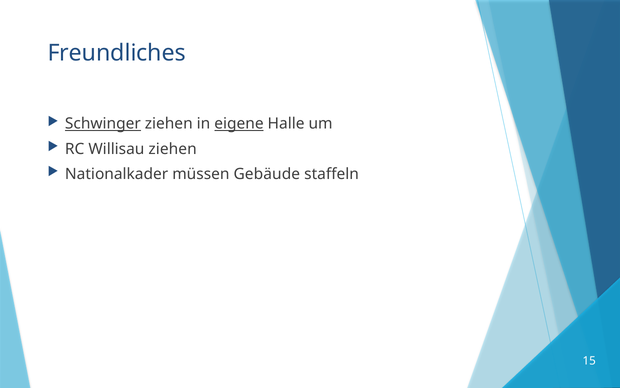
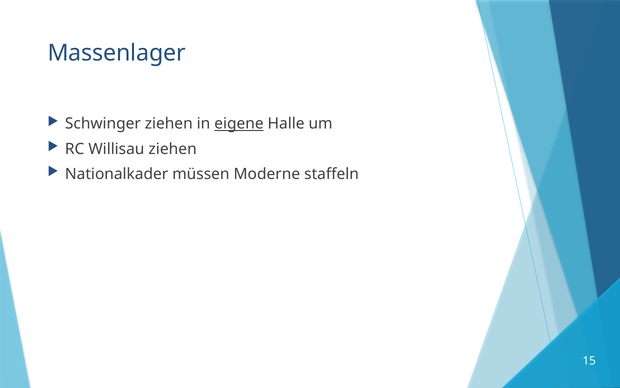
Freundliches: Freundliches -> Massenlager
Schwinger underline: present -> none
Gebäude: Gebäude -> Moderne
